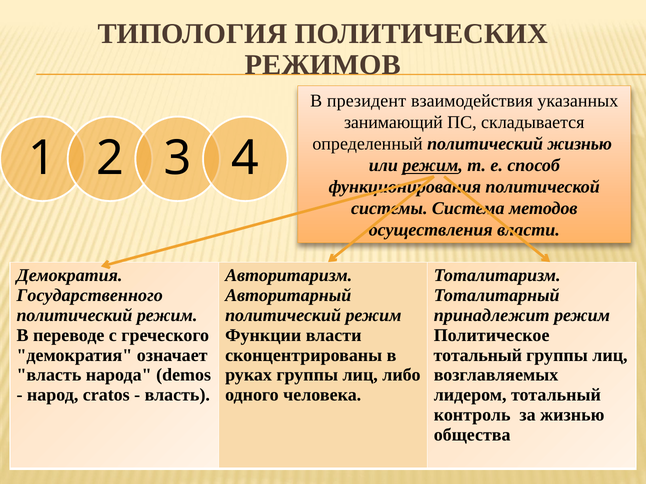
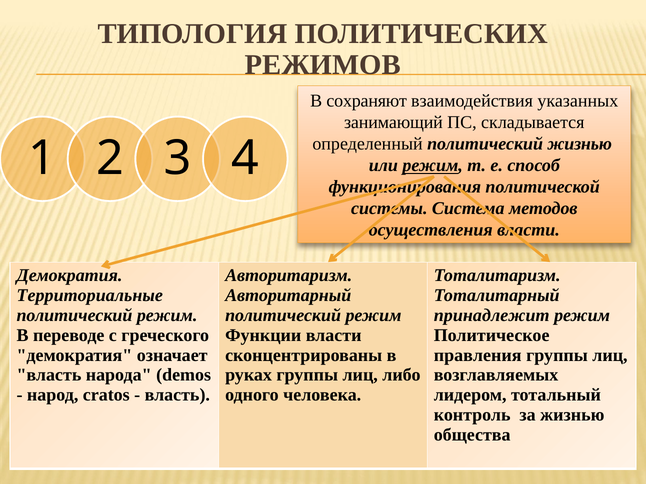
президент: президент -> сохраняют
Государственного: Государственного -> Территориальные
тотальный at (478, 355): тотальный -> правления
